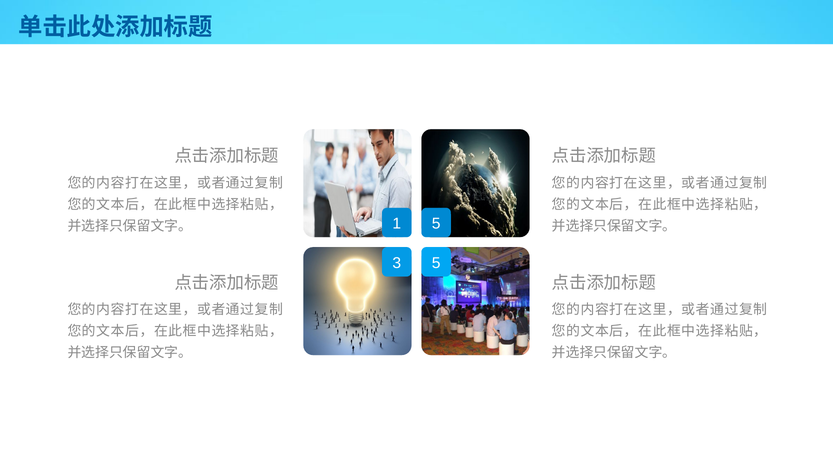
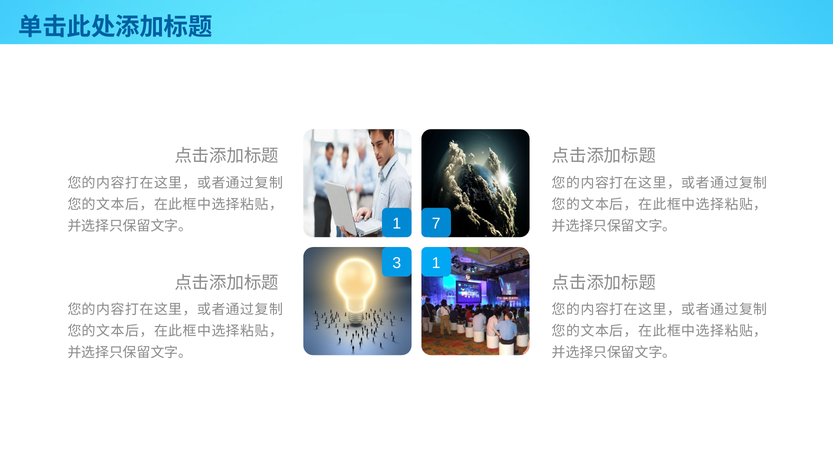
1 5: 5 -> 7
3 5: 5 -> 1
